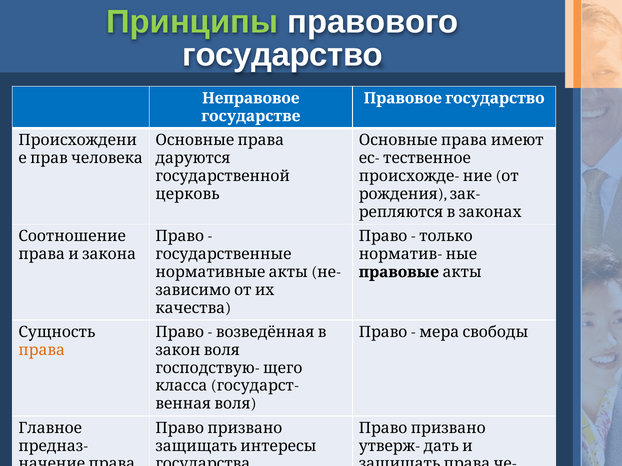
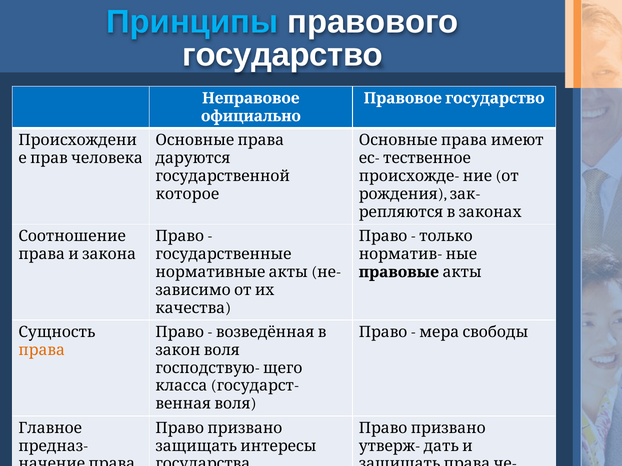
Принципы colour: light green -> light blue
государстве at (251, 116): государстве -> официально
церковь: церковь -> которое
